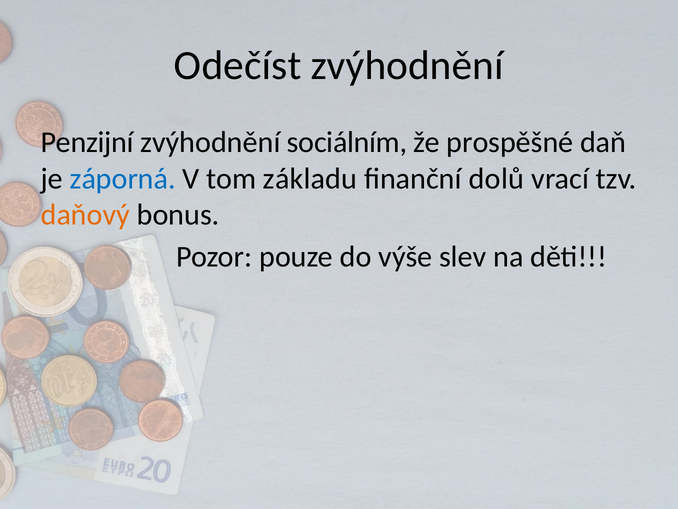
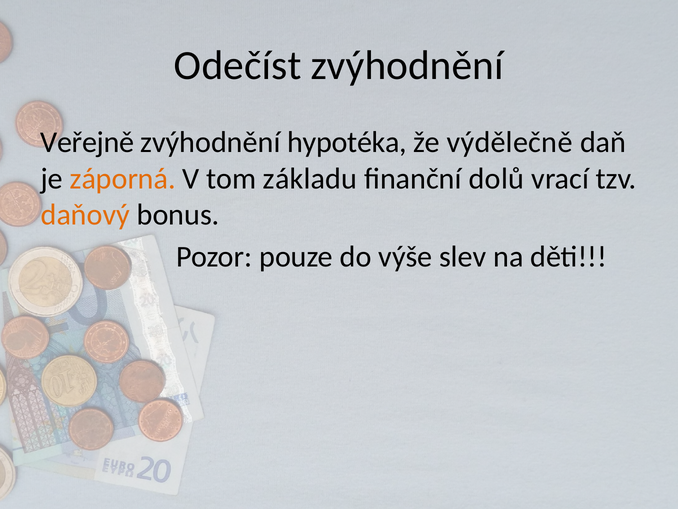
Penzijní: Penzijní -> Veřejně
sociálním: sociálním -> hypotéka
prospěšné: prospěšné -> výdělečně
záporná colour: blue -> orange
